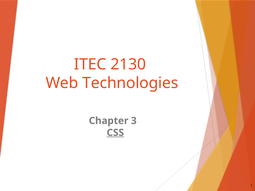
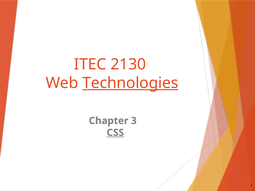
Technologies underline: none -> present
